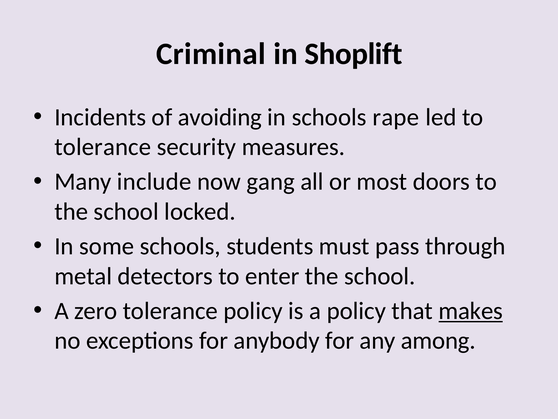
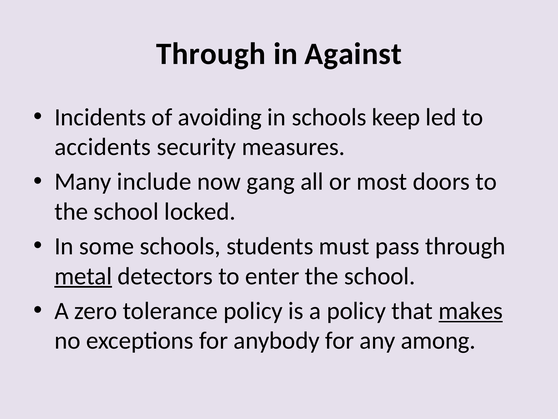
Criminal at (211, 54): Criminal -> Through
Shoplift: Shoplift -> Against
rape: rape -> keep
tolerance at (103, 147): tolerance -> accidents
metal underline: none -> present
